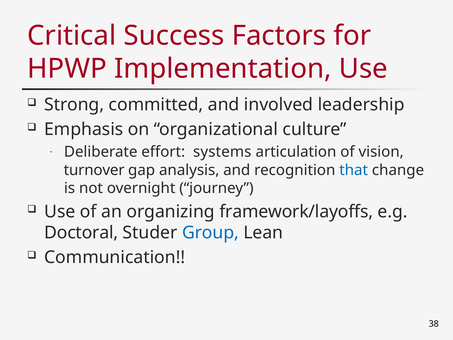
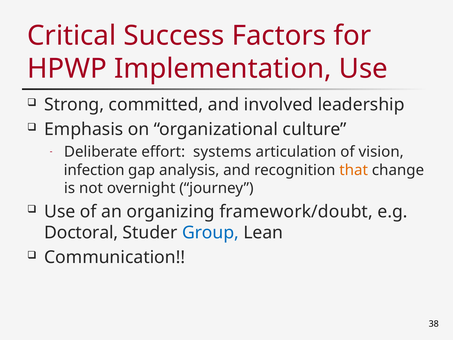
turnover: turnover -> infection
that colour: blue -> orange
framework/layoffs: framework/layoffs -> framework/doubt
